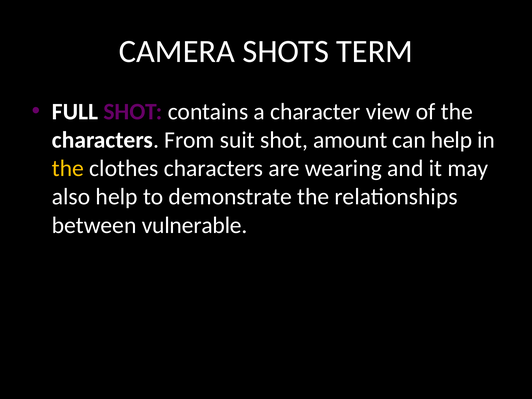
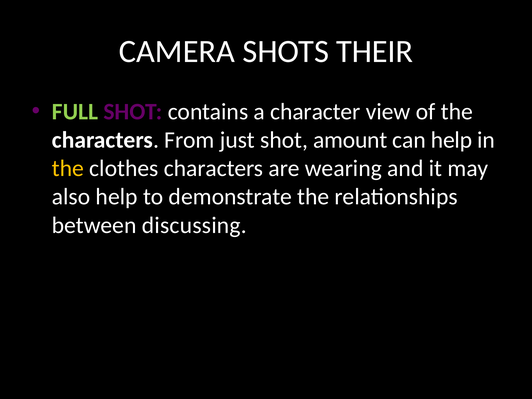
TERM: TERM -> THEIR
FULL colour: white -> light green
suit: suit -> just
vulnerable: vulnerable -> discussing
